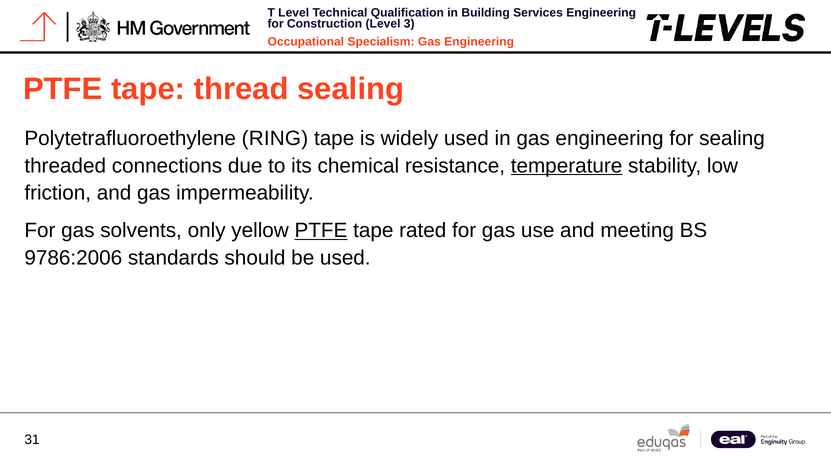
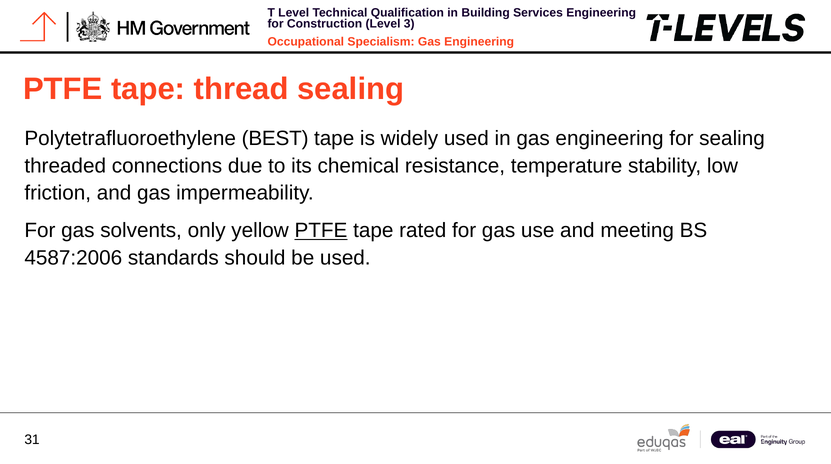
RING: RING -> BEST
temperature underline: present -> none
9786:2006: 9786:2006 -> 4587:2006
